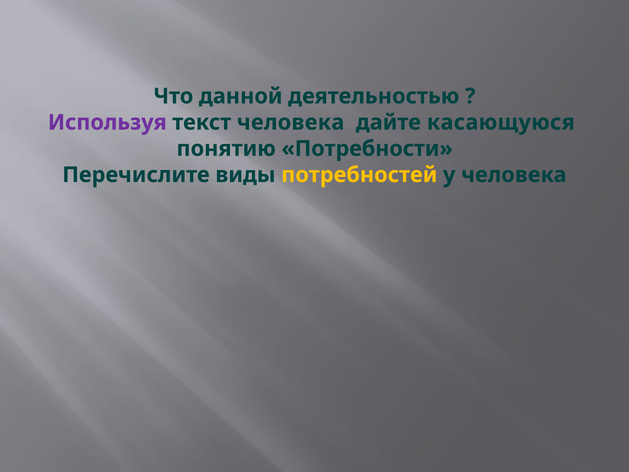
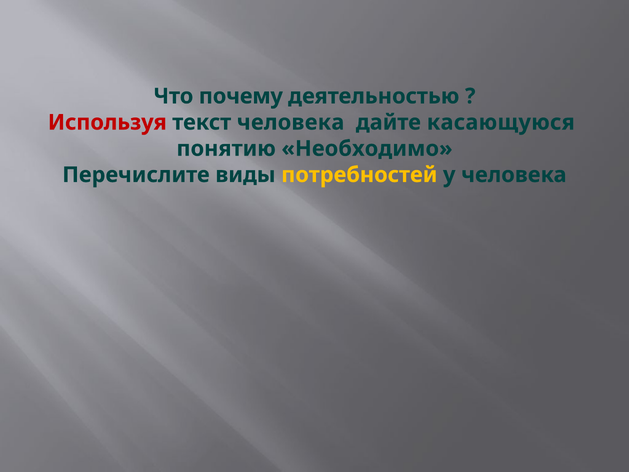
данной: данной -> почему
Используя colour: purple -> red
Потребности: Потребности -> Необходимо
